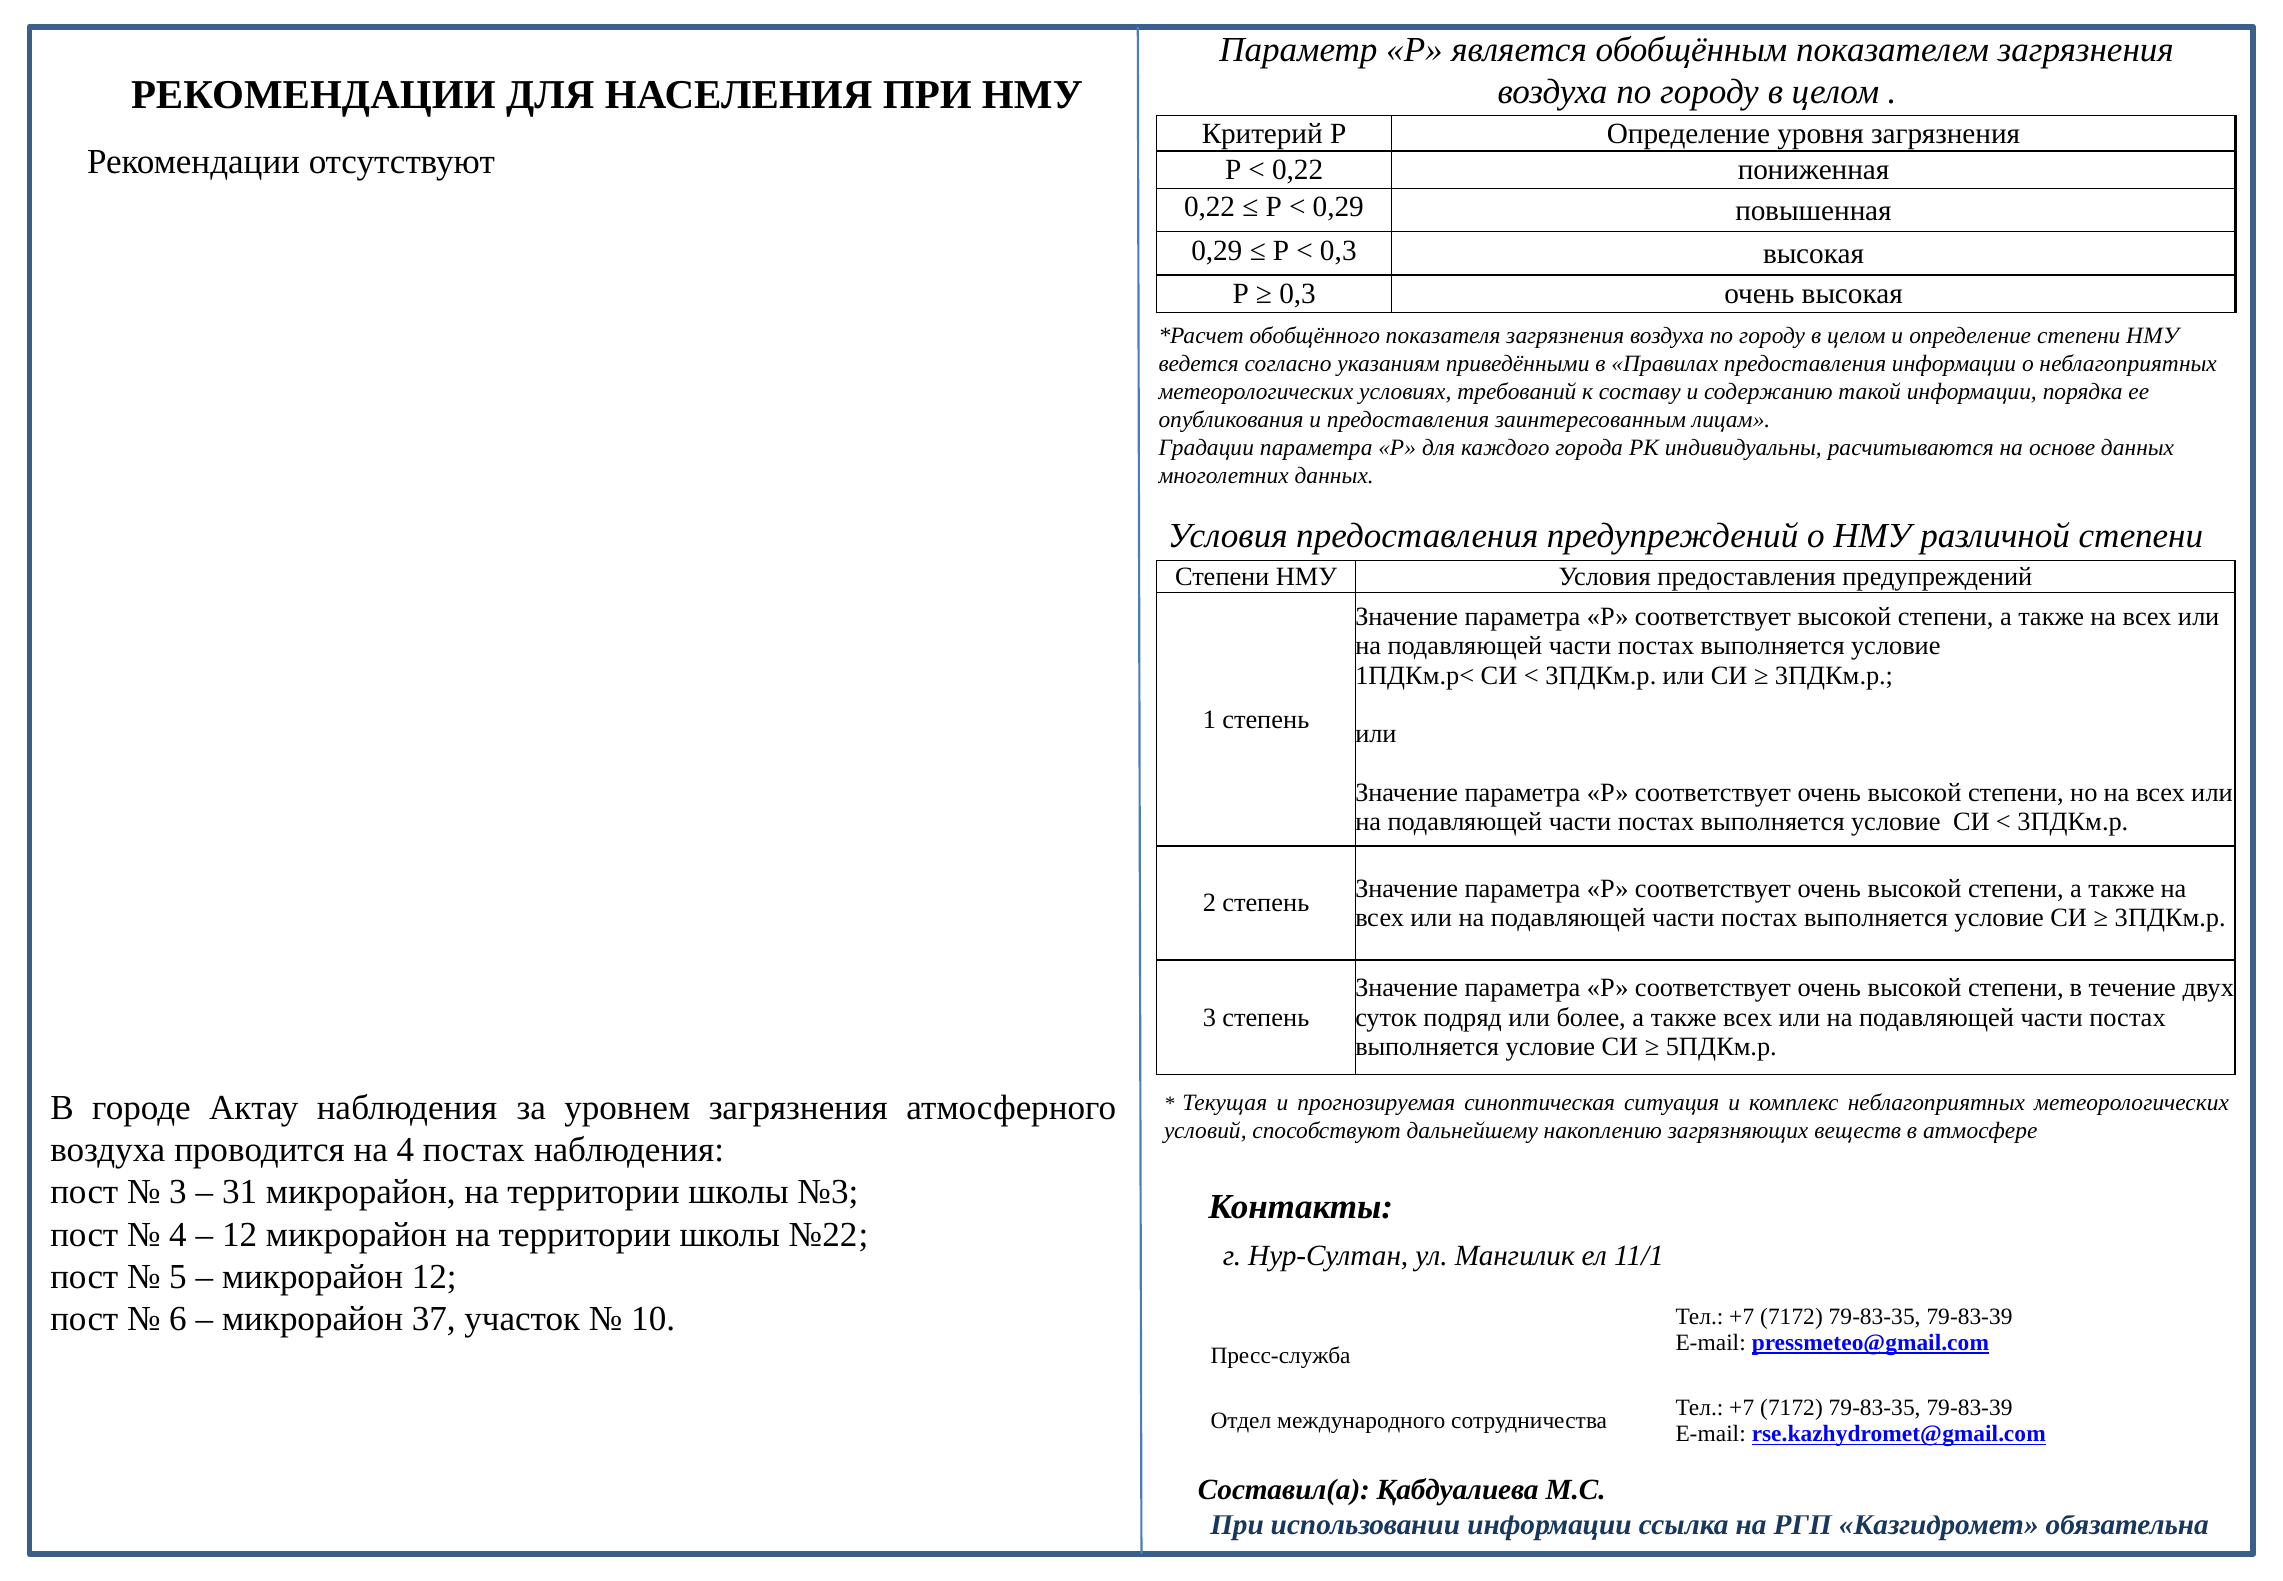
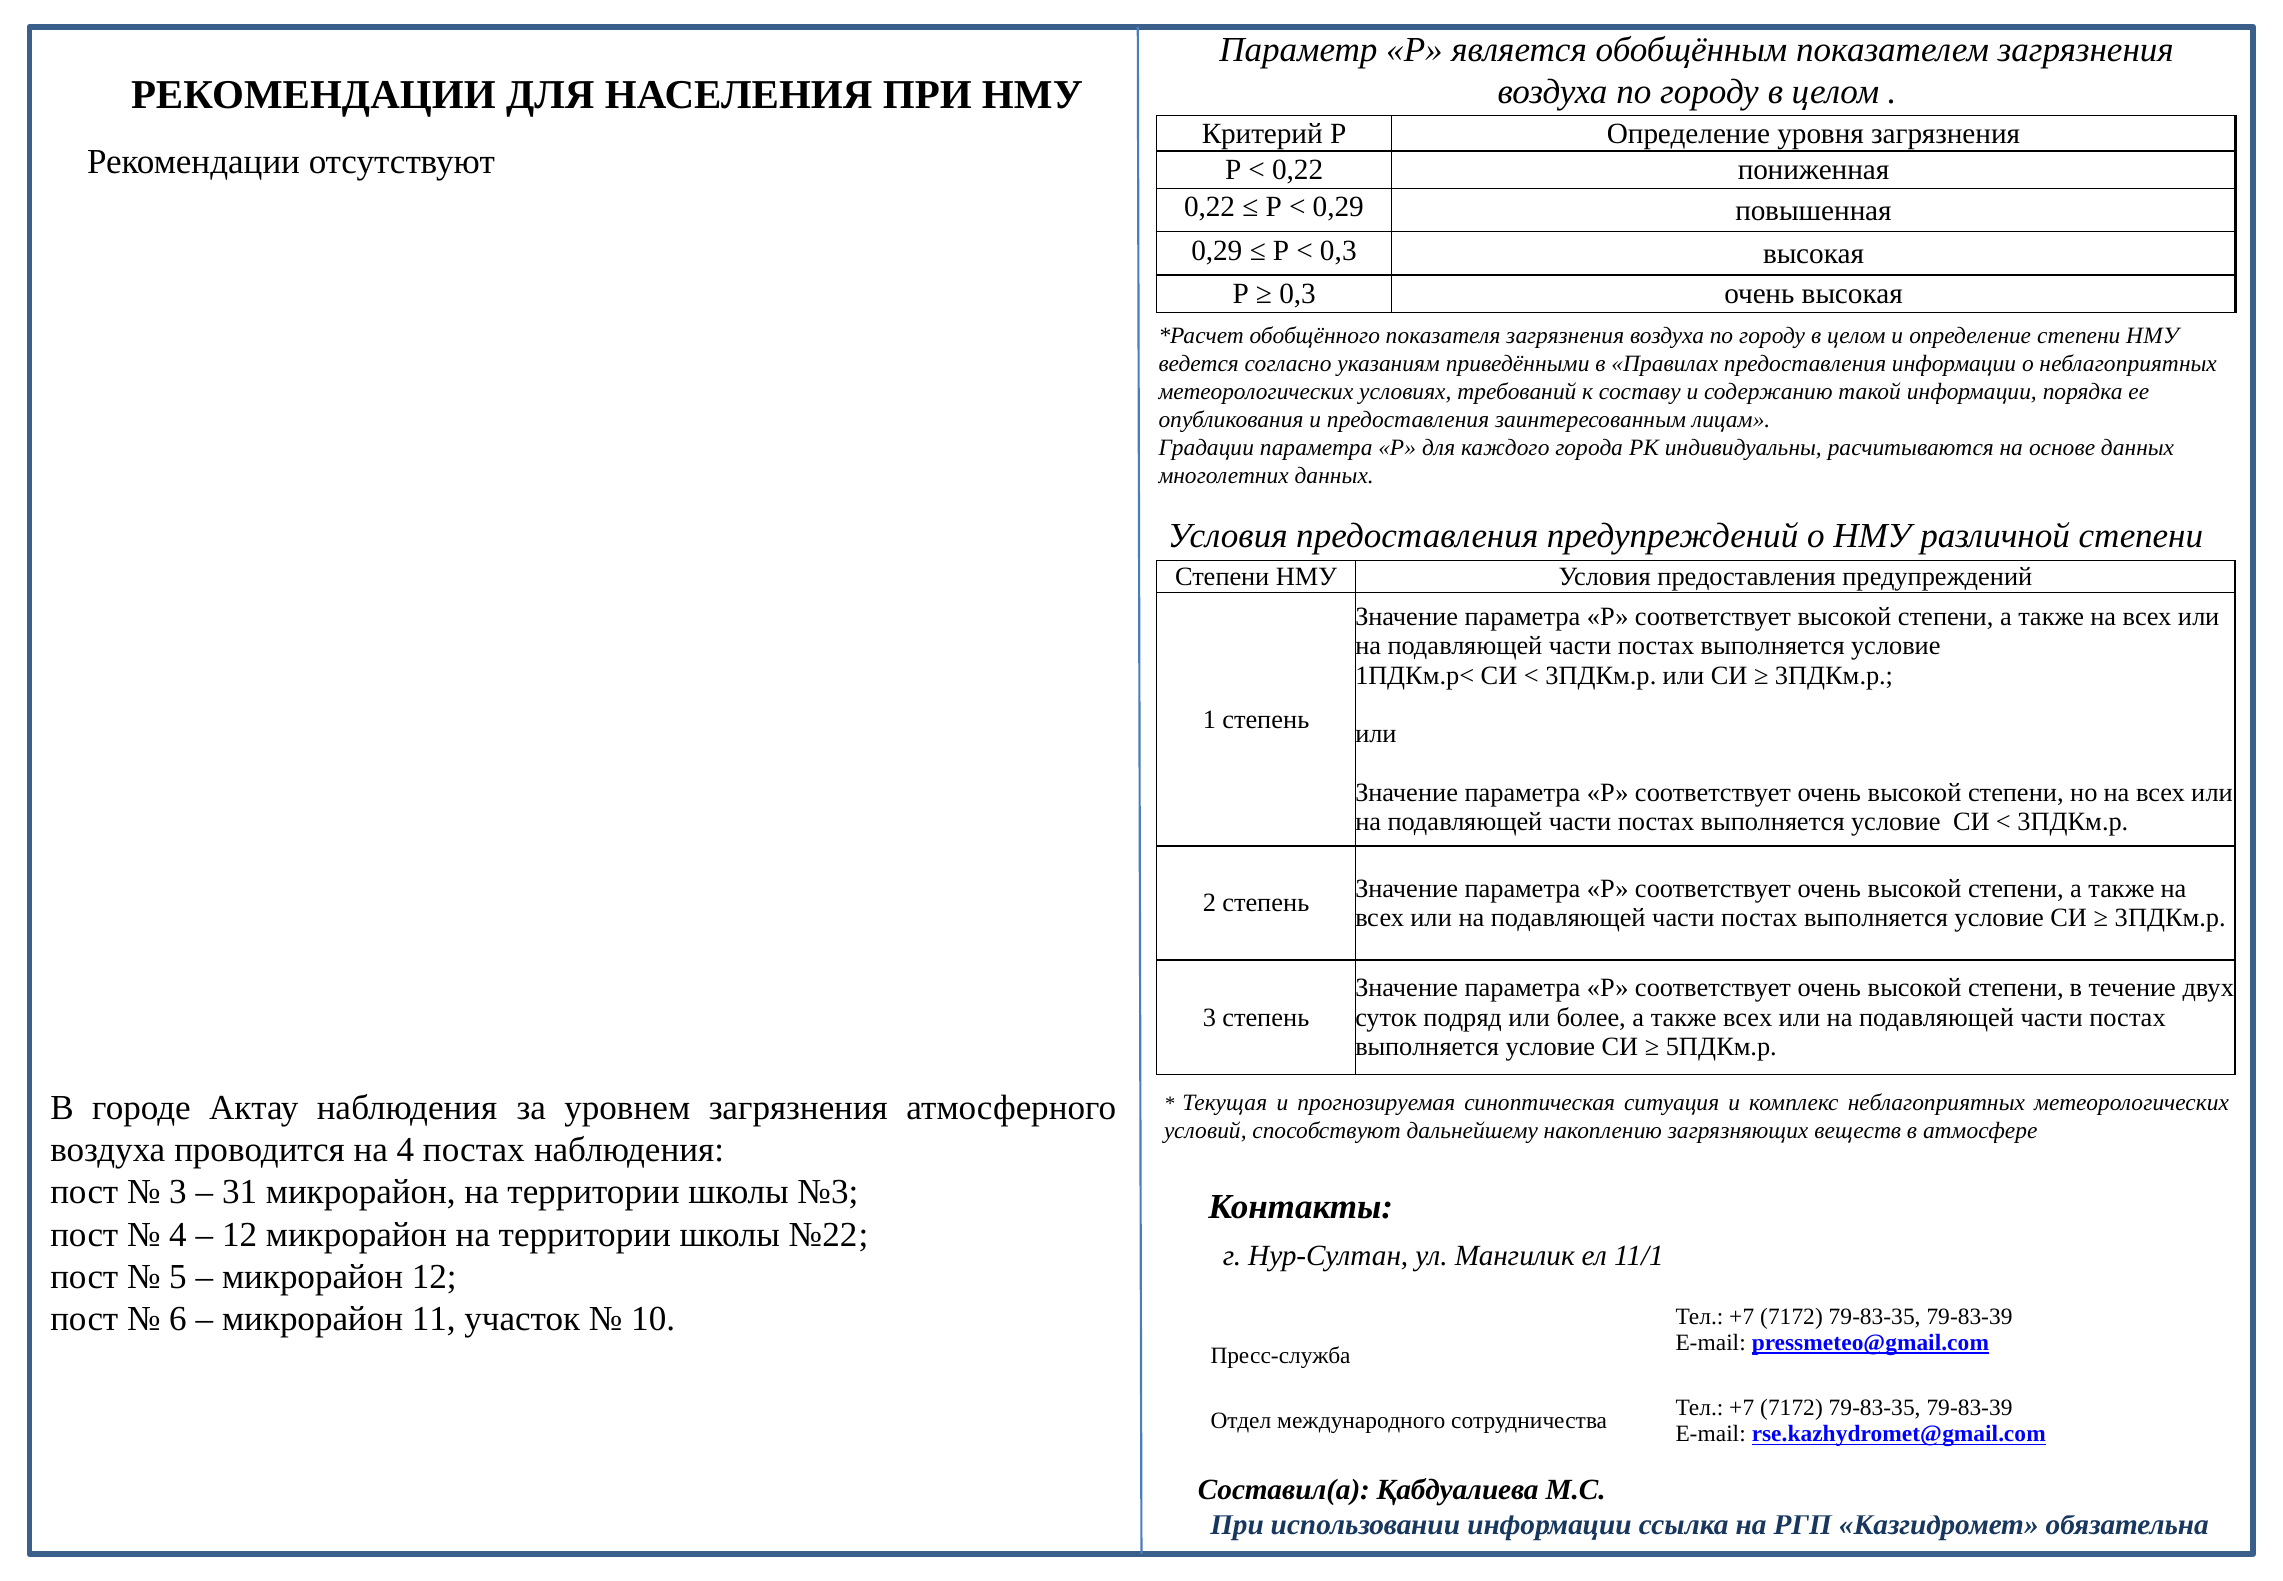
37: 37 -> 11
